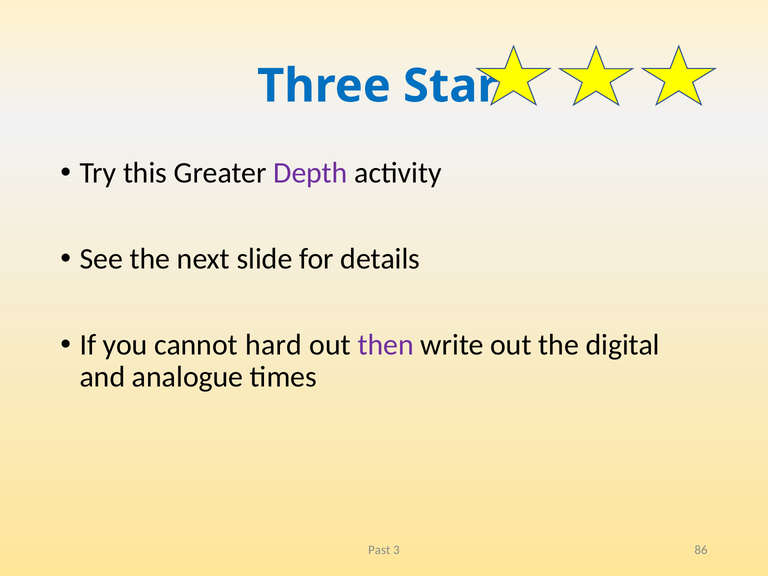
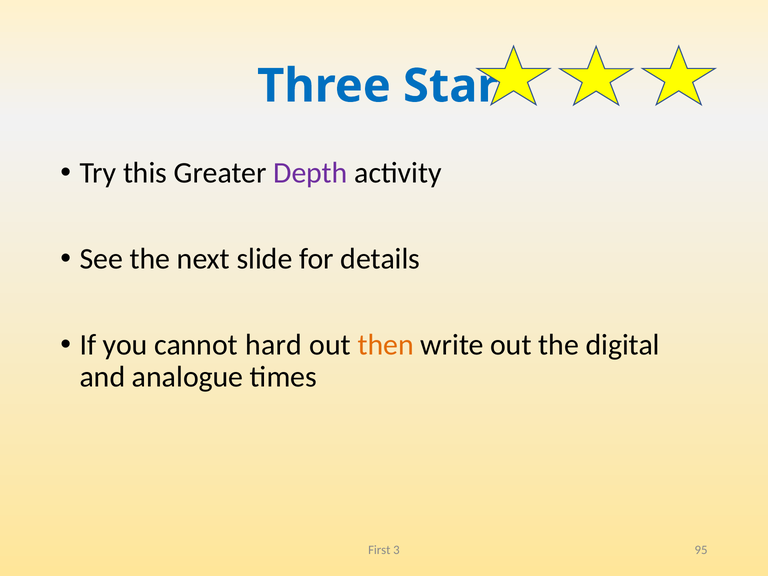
then colour: purple -> orange
Past: Past -> First
86: 86 -> 95
